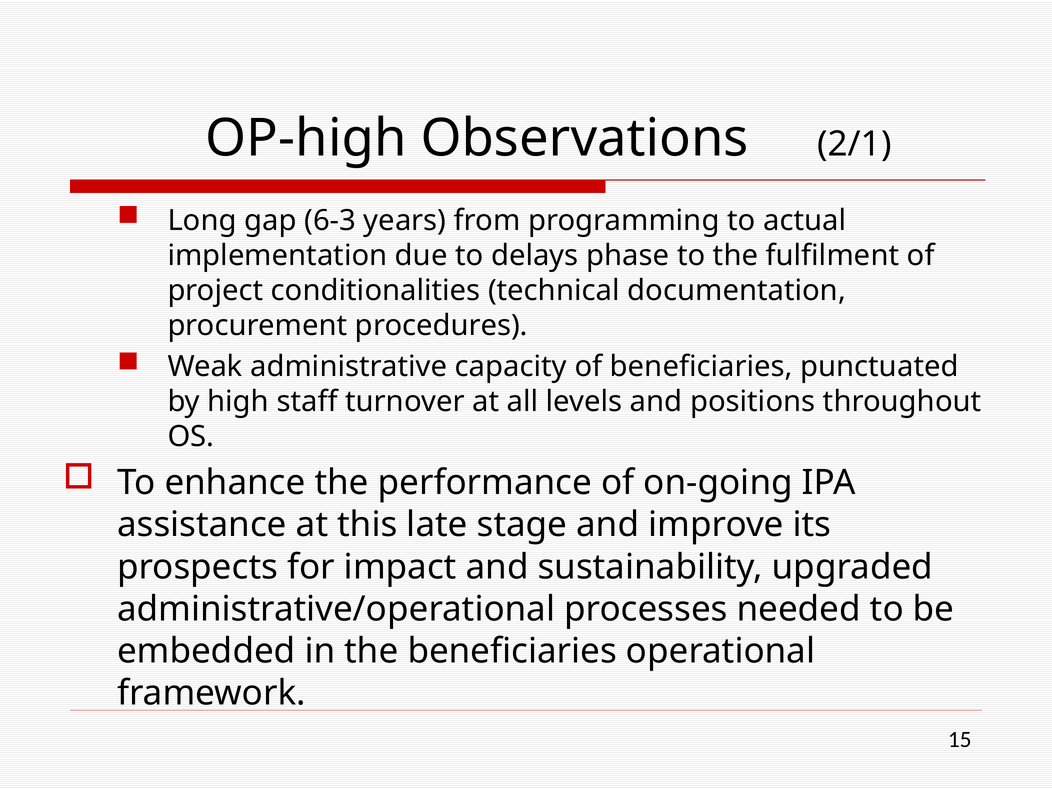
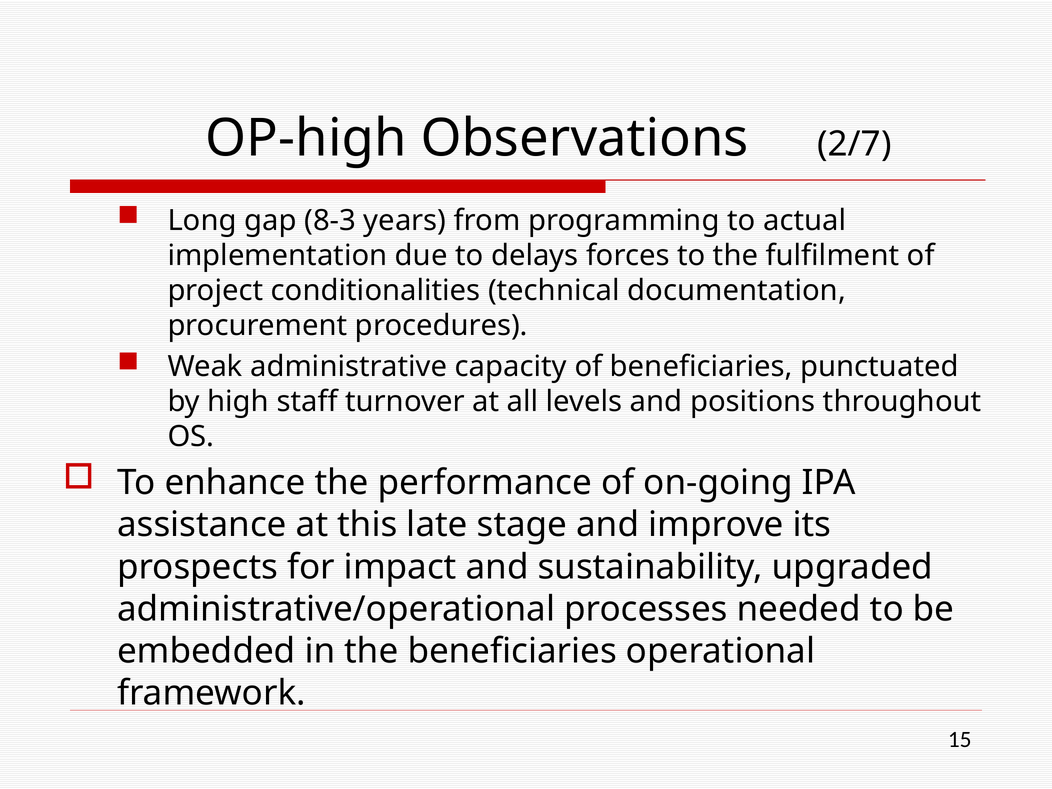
2/1: 2/1 -> 2/7
6-3: 6-3 -> 8-3
phase: phase -> forces
